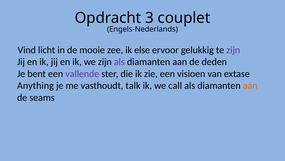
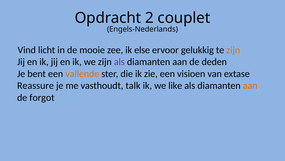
3: 3 -> 2
zijn at (233, 50) colour: purple -> orange
vallende colour: purple -> orange
Anything: Anything -> Reassure
call: call -> like
seams: seams -> forgot
